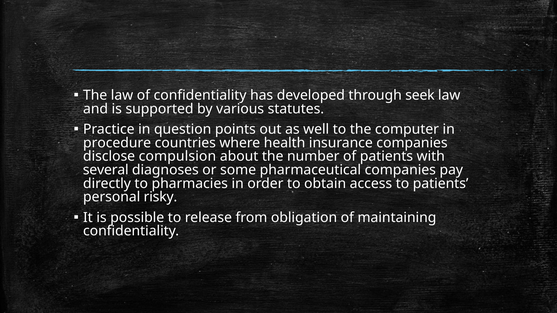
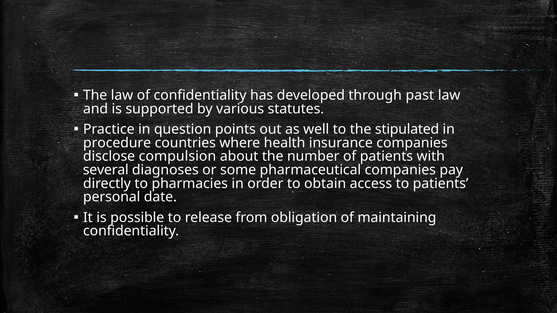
seek: seek -> past
computer: computer -> stipulated
risky: risky -> date
